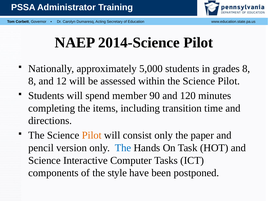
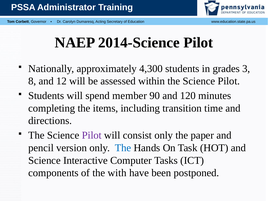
5,000: 5,000 -> 4,300
grades 8: 8 -> 3
Pilot at (92, 135) colour: orange -> purple
style: style -> with
